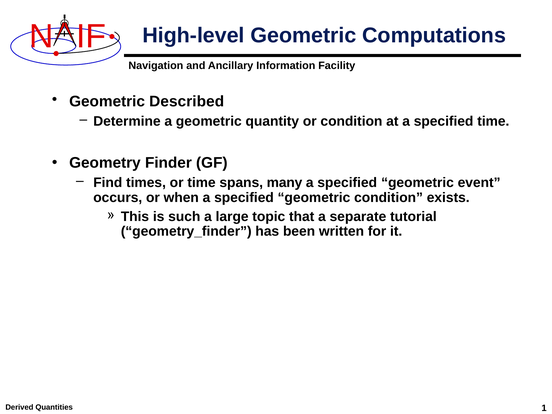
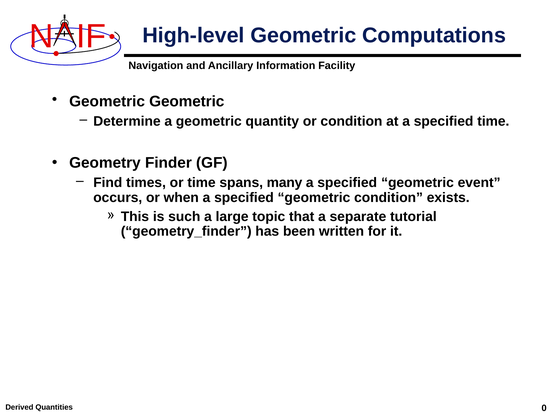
Geometric Described: Described -> Geometric
1: 1 -> 0
